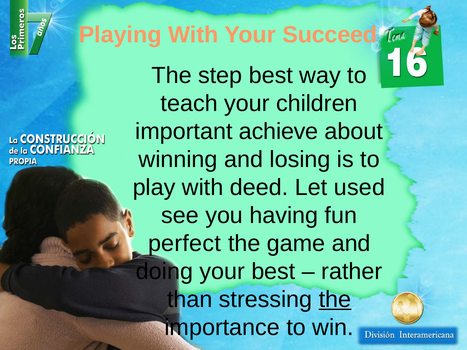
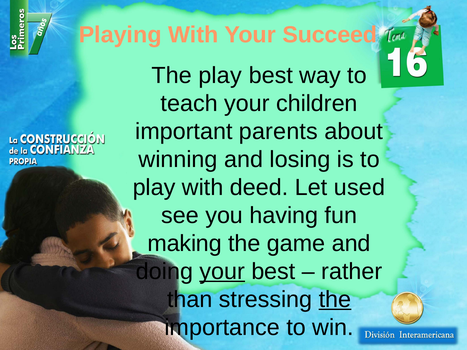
The step: step -> play
achieve: achieve -> parents
perfect: perfect -> making
your at (222, 272) underline: none -> present
